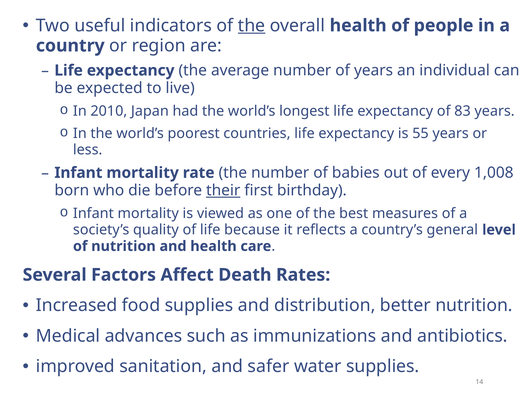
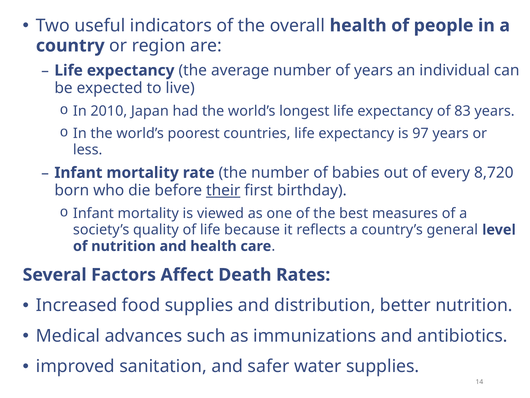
the at (252, 25) underline: present -> none
55: 55 -> 97
1,008: 1,008 -> 8,720
